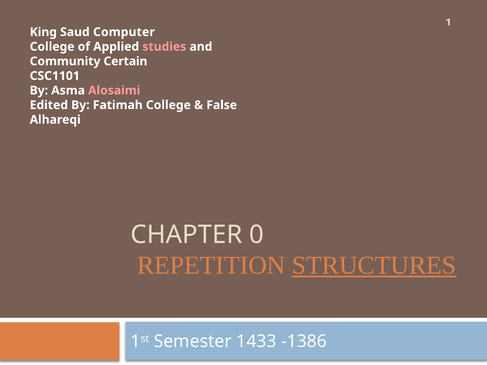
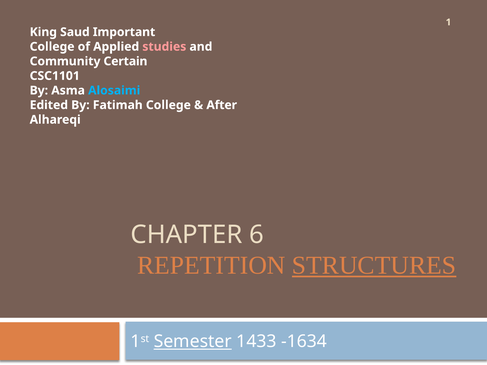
Computer: Computer -> Important
Alosaimi colour: pink -> light blue
False: False -> After
0: 0 -> 6
Semester underline: none -> present
-1386: -1386 -> -1634
